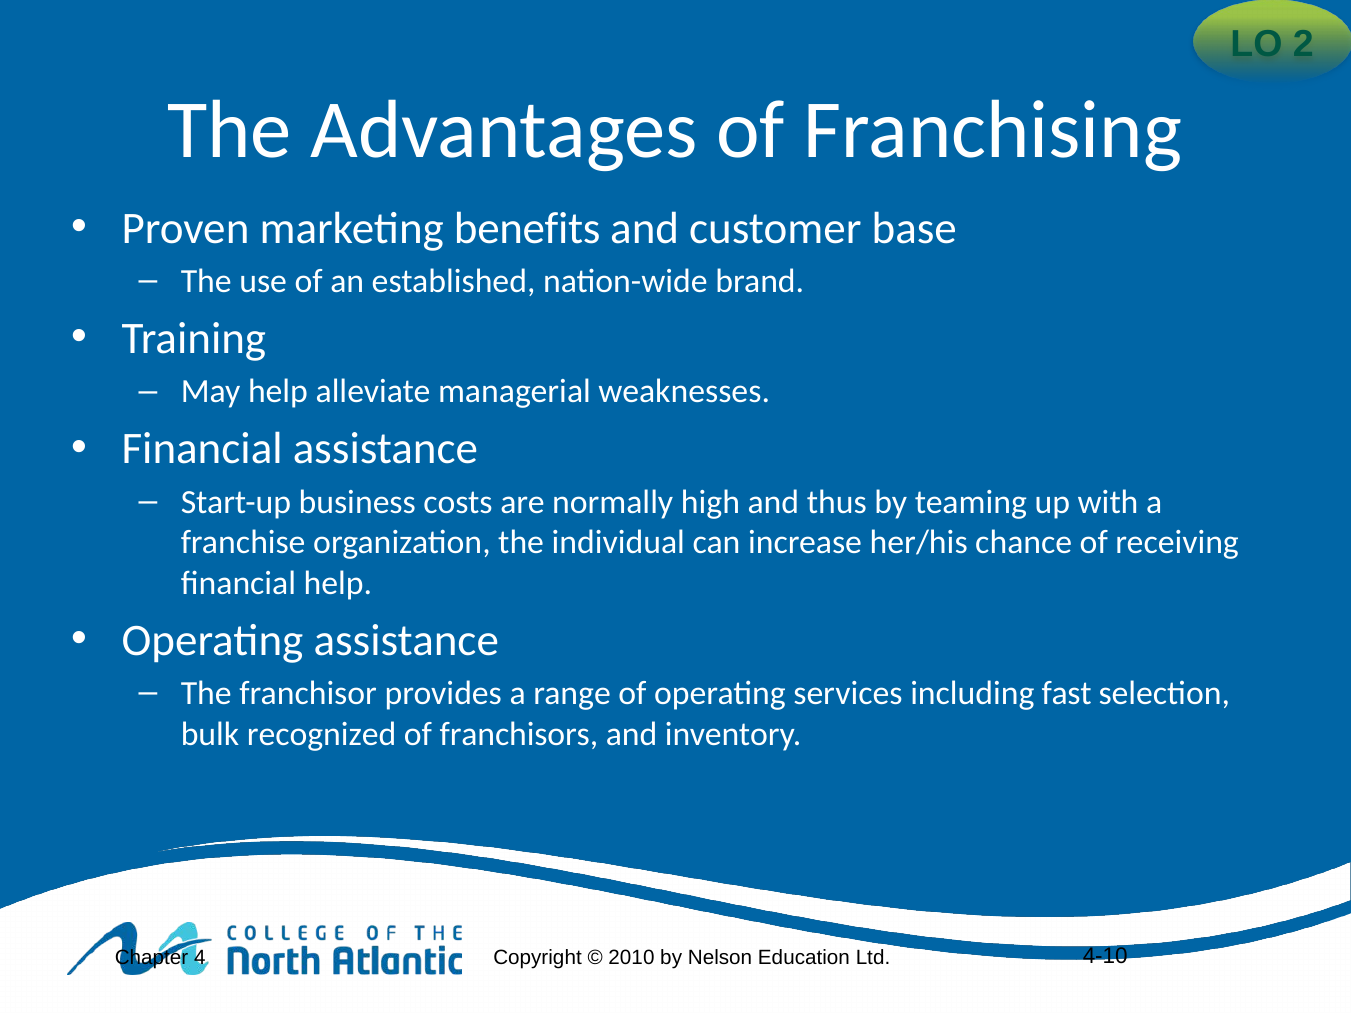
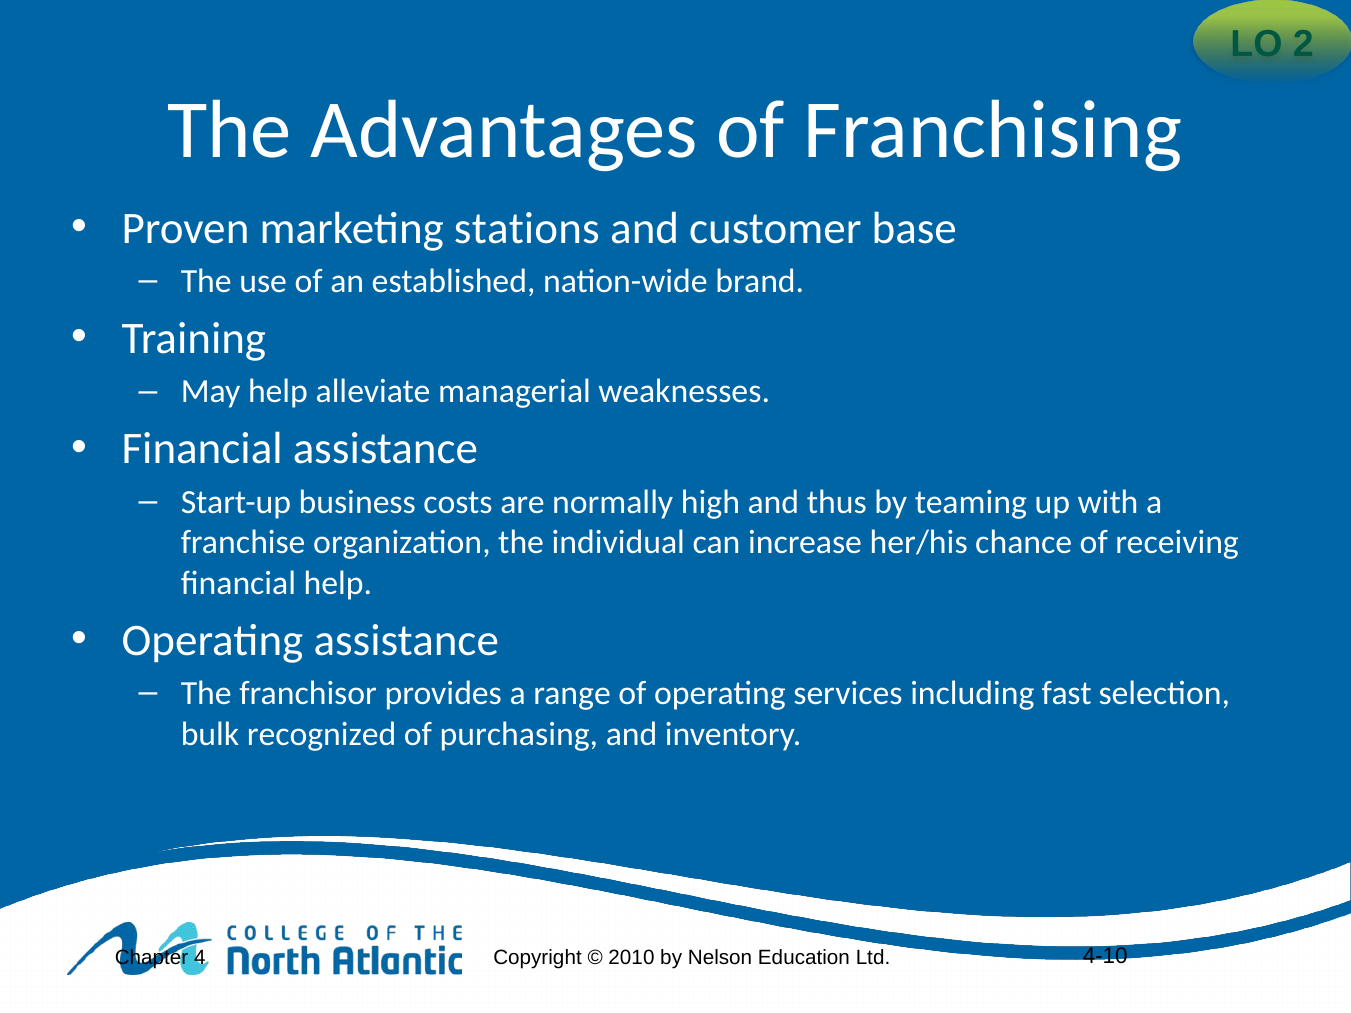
benefits: benefits -> stations
franchisors: franchisors -> purchasing
